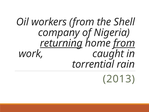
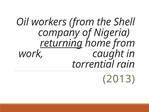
from at (124, 43) underline: present -> none
